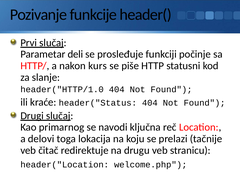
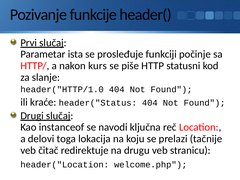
deli: deli -> ista
primarnog: primarnog -> instanceof
